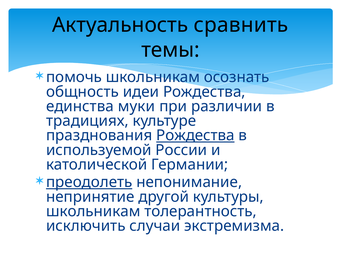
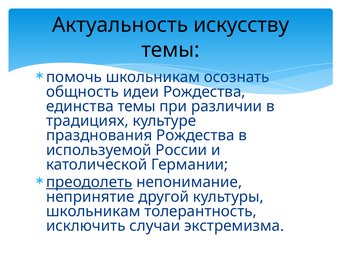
сравнить: сравнить -> искусству
единства муки: муки -> темы
Рождества at (195, 135) underline: present -> none
